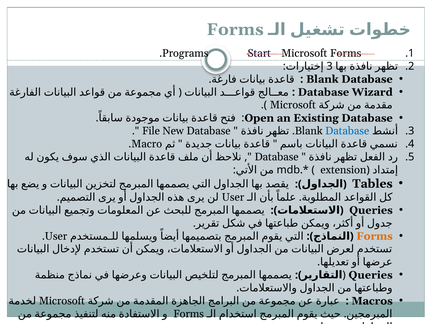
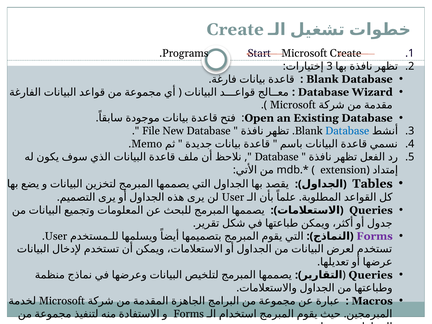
Forms at (235, 29): Forms -> Create
Microsoft Forms: Forms -> Create
Macro: Macro -> Memo
Forms at (375, 236) colour: orange -> purple
